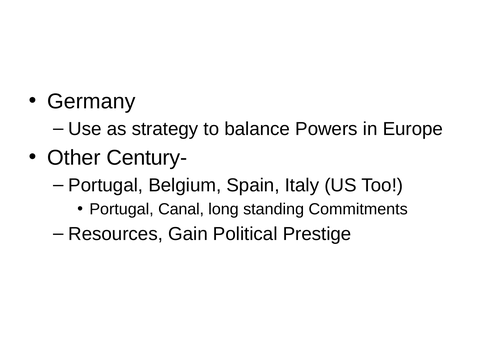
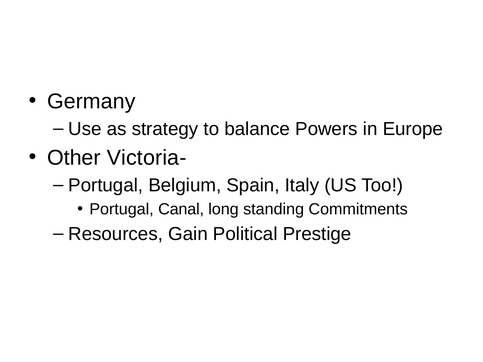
Century-: Century- -> Victoria-
